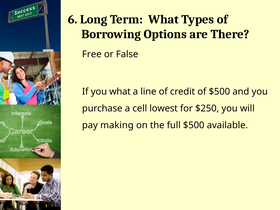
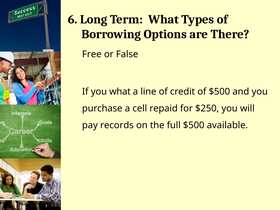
lowest: lowest -> repaid
making: making -> records
